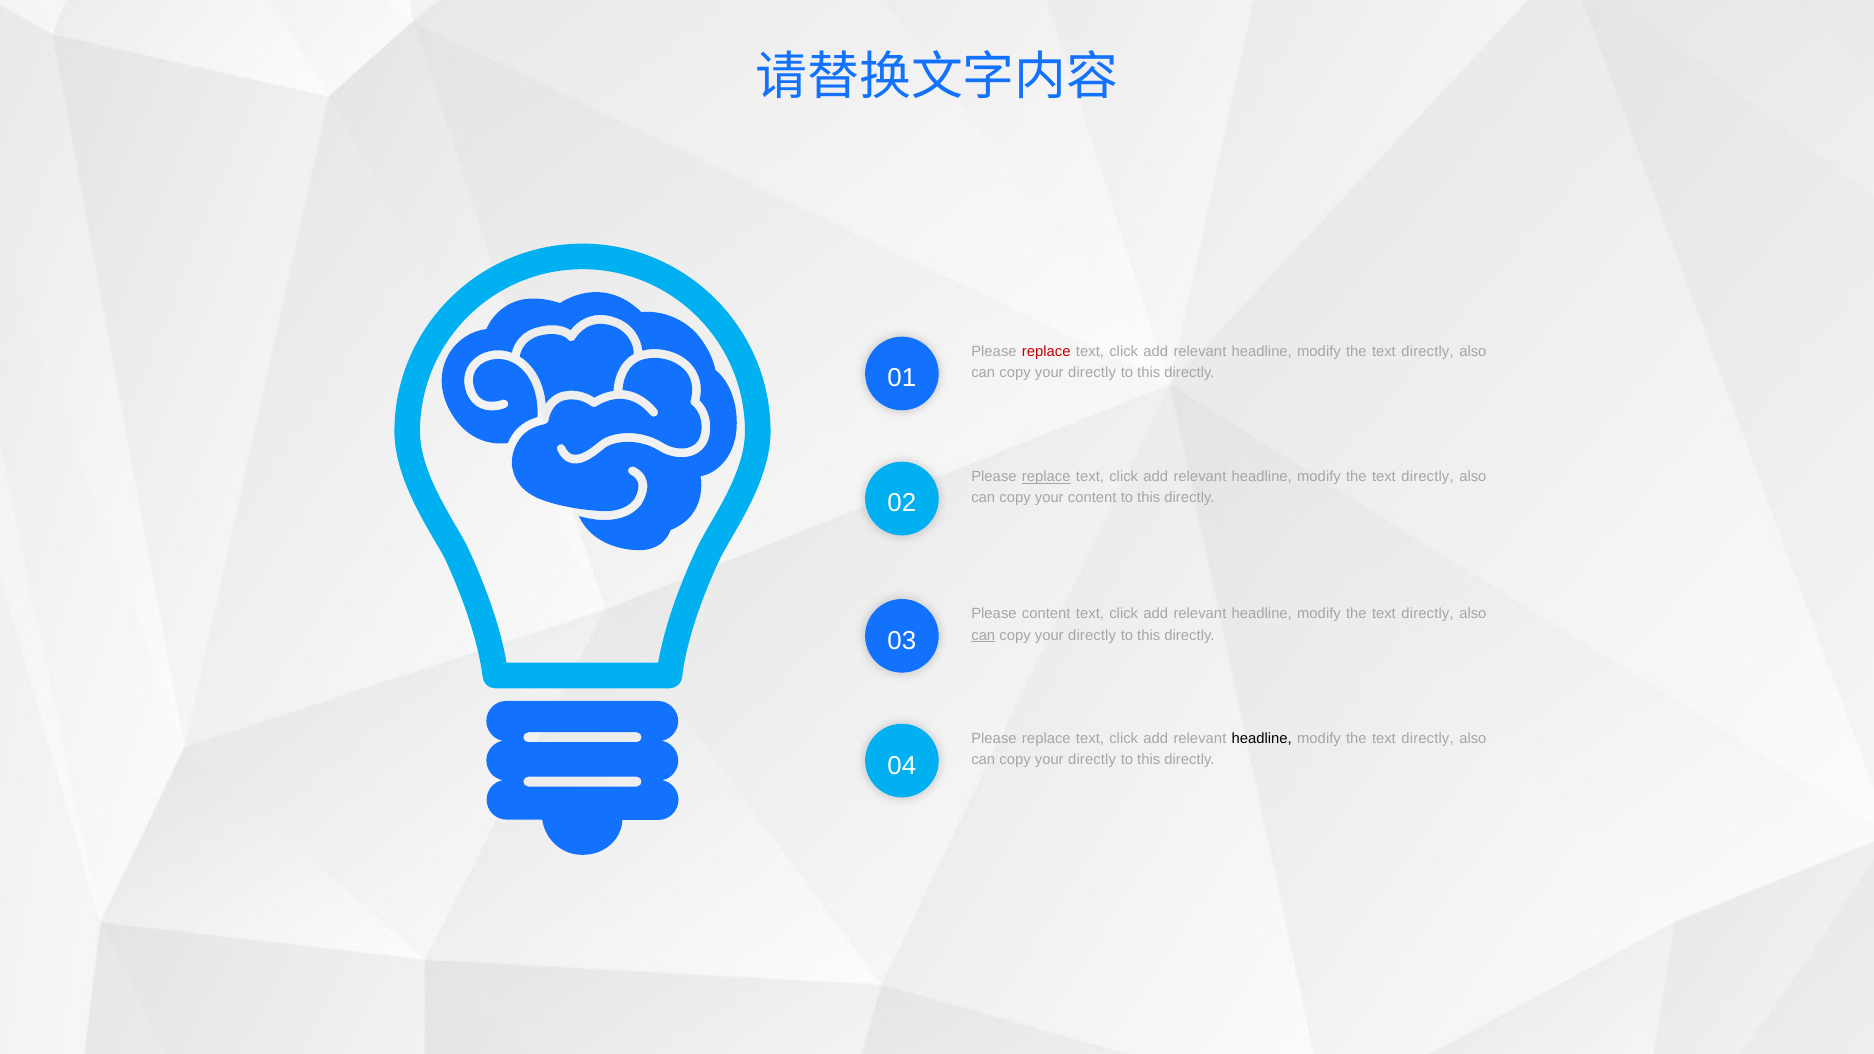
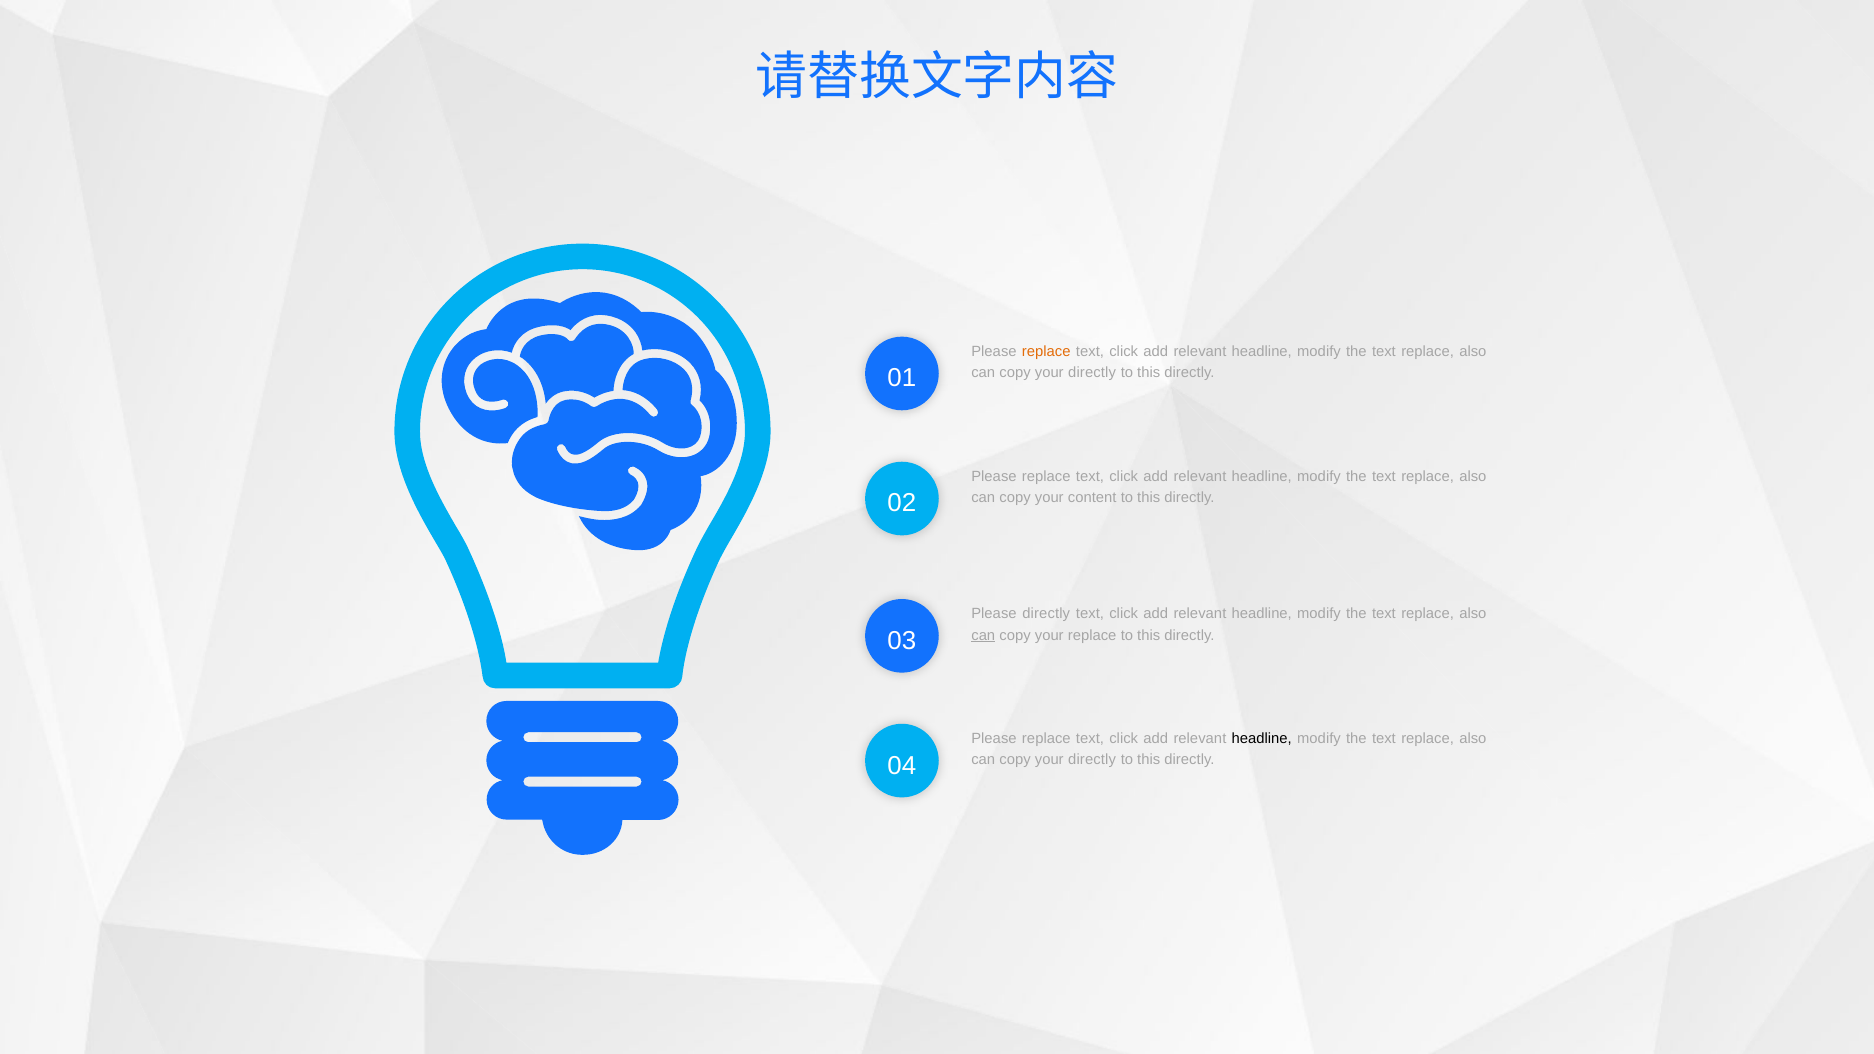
replace at (1046, 352) colour: red -> orange
directly at (1428, 352): directly -> replace
replace at (1046, 477) underline: present -> none
directly at (1428, 477): directly -> replace
Please content: content -> directly
directly at (1428, 614): directly -> replace
directly at (1092, 635): directly -> replace
directly at (1428, 739): directly -> replace
